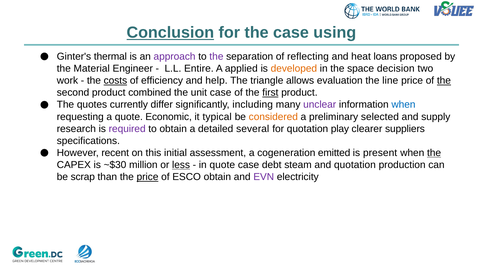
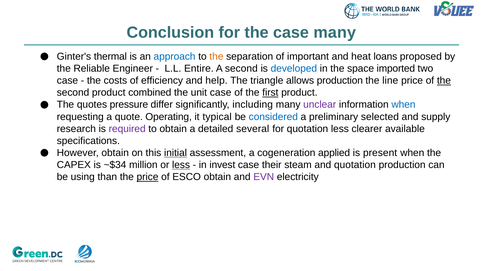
Conclusion underline: present -> none
case using: using -> many
approach colour: purple -> blue
the at (216, 57) colour: purple -> orange
reflecting: reflecting -> important
Material: Material -> Reliable
A applied: applied -> second
developed colour: orange -> blue
decision: decision -> imported
work at (67, 81): work -> case
costs underline: present -> none
allows evaluation: evaluation -> production
currently: currently -> pressure
Economic: Economic -> Operating
considered colour: orange -> blue
quotation play: play -> less
suppliers: suppliers -> available
However recent: recent -> obtain
initial underline: none -> present
emitted: emitted -> applied
the at (434, 153) underline: present -> none
~$30: ~$30 -> ~$34
in quote: quote -> invest
debt: debt -> their
scrap: scrap -> using
